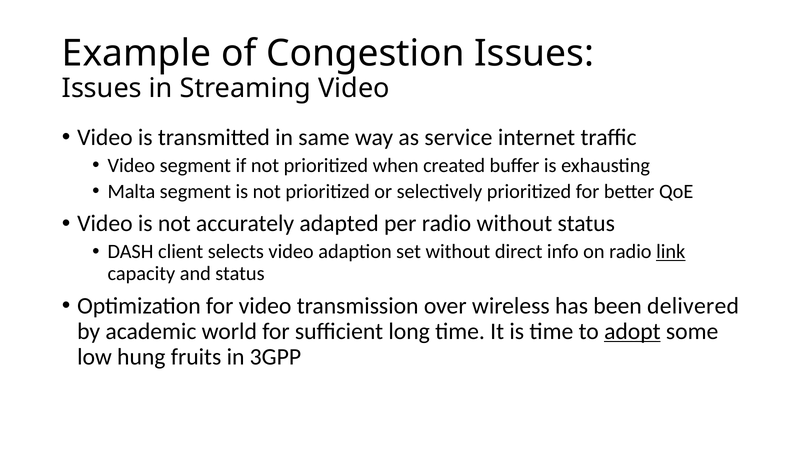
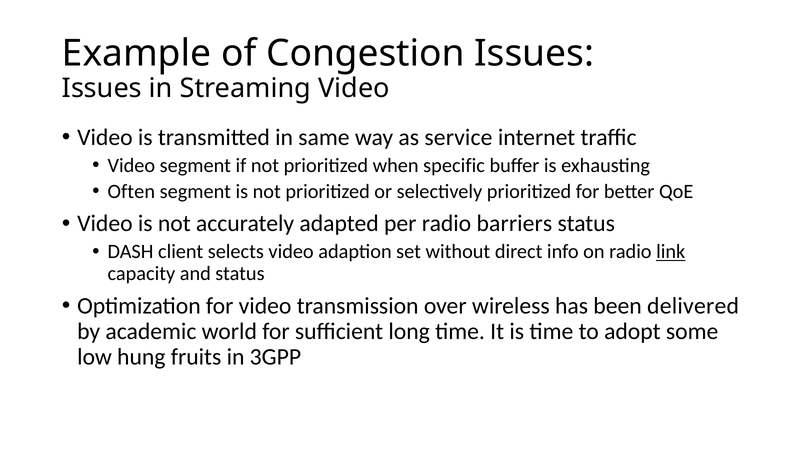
created: created -> specific
Malta: Malta -> Often
radio without: without -> barriers
adopt underline: present -> none
